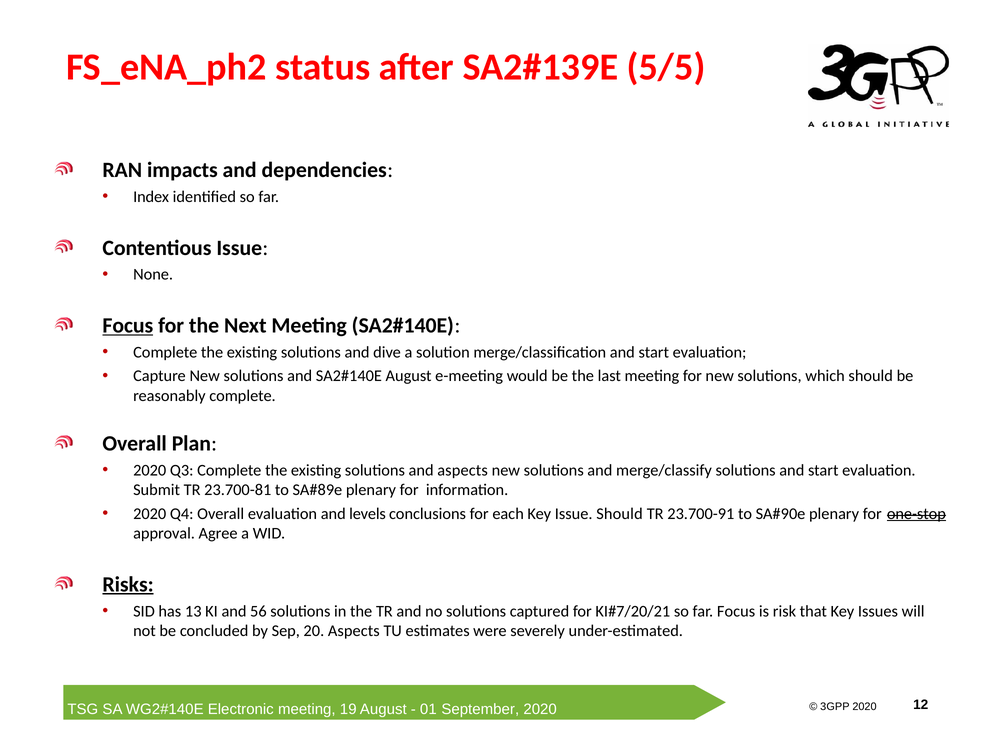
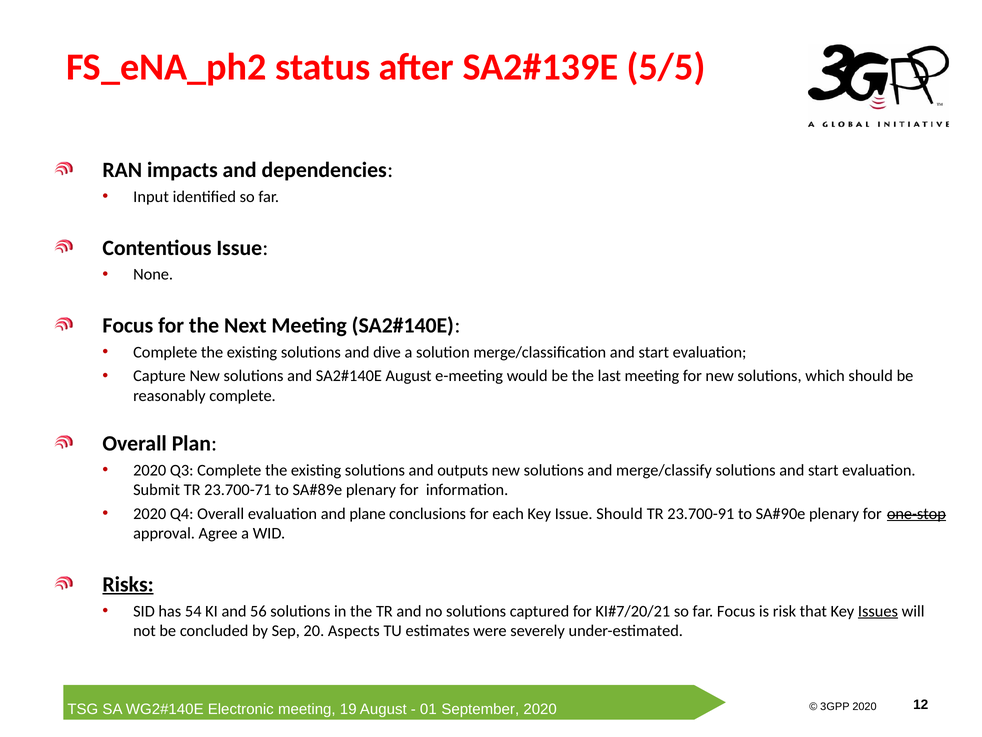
Index: Index -> Input
Focus at (128, 325) underline: present -> none
and aspects: aspects -> outputs
23.700-81: 23.700-81 -> 23.700-71
levels: levels -> plane
13: 13 -> 54
Issues underline: none -> present
